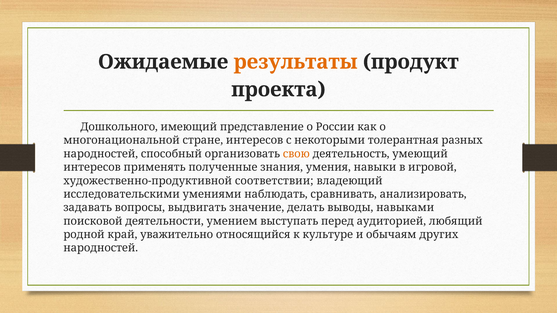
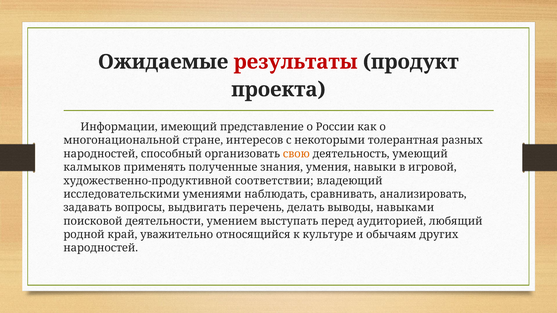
результаты colour: orange -> red
Дошкольного: Дошкольного -> Информации
интересов at (92, 167): интересов -> калмыков
значение: значение -> перечень
